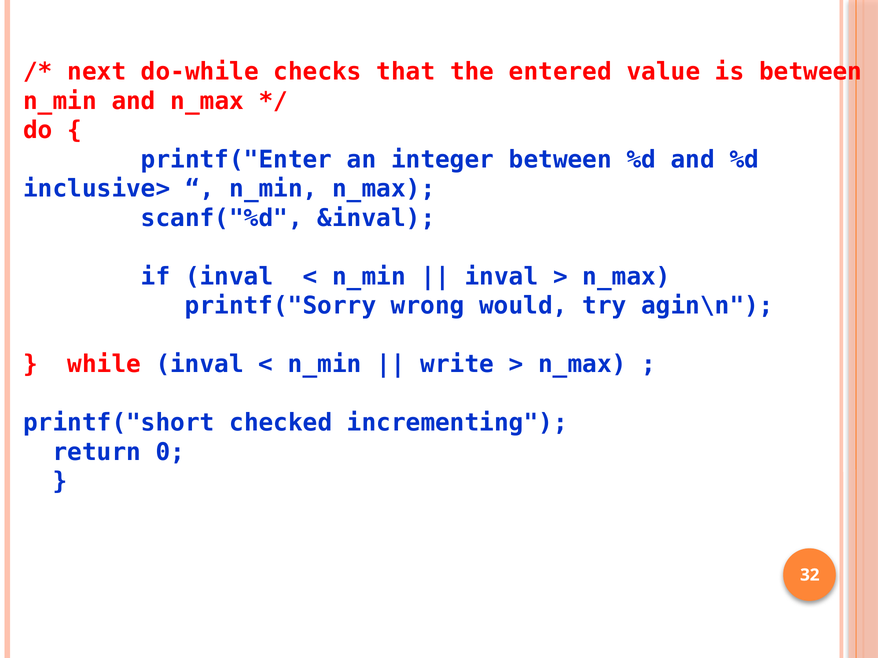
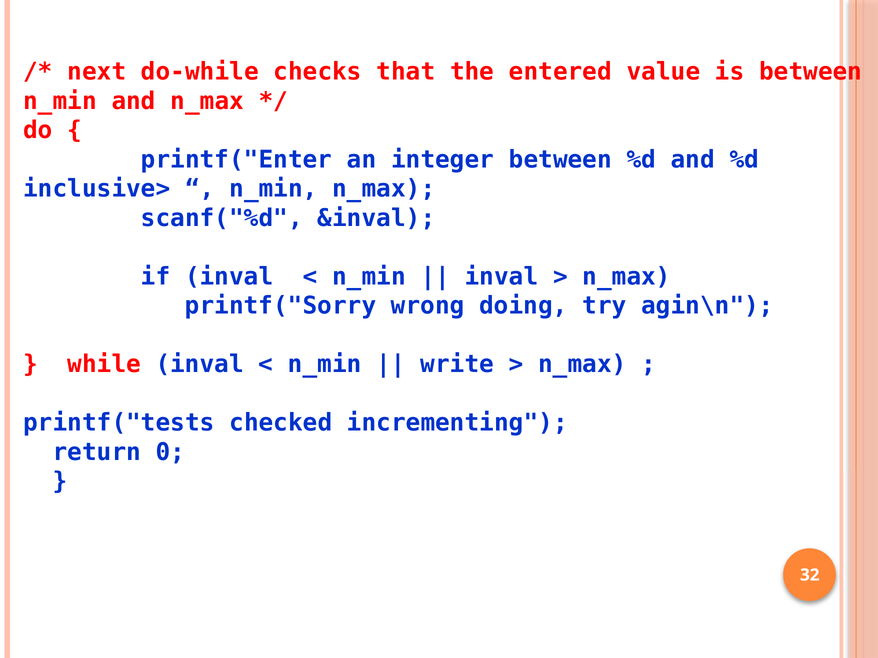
would: would -> doing
printf("short: printf("short -> printf("tests
